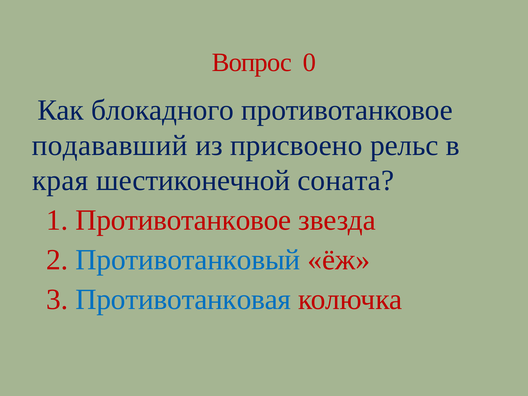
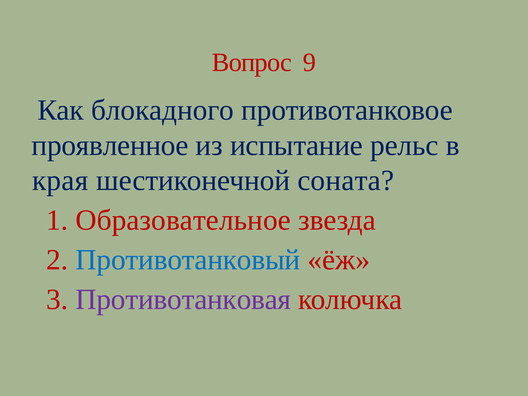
0: 0 -> 9
подававший: подававший -> проявленное
присвоено: присвоено -> испытание
1 Противотанковое: Противотанковое -> Образовательное
Противотанковая colour: blue -> purple
